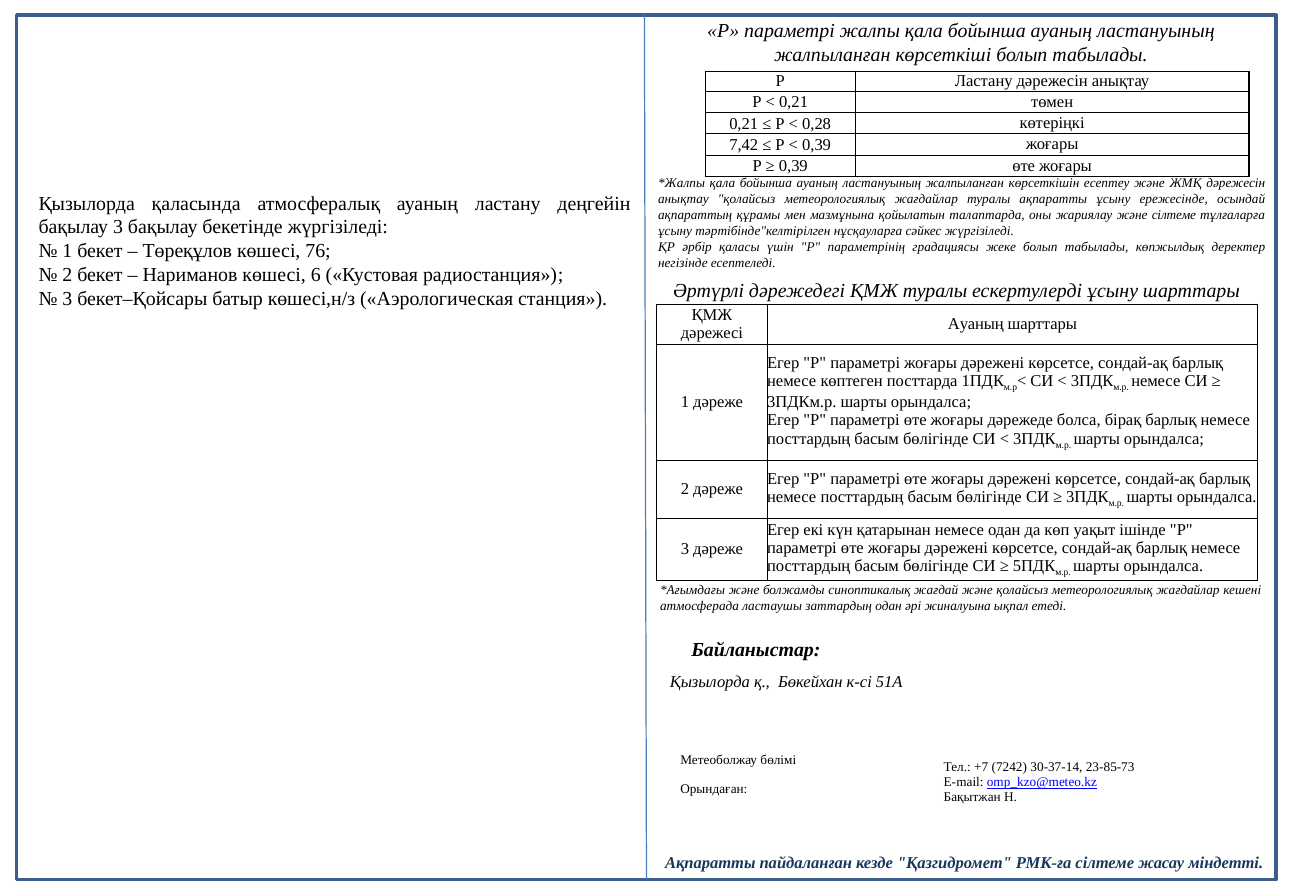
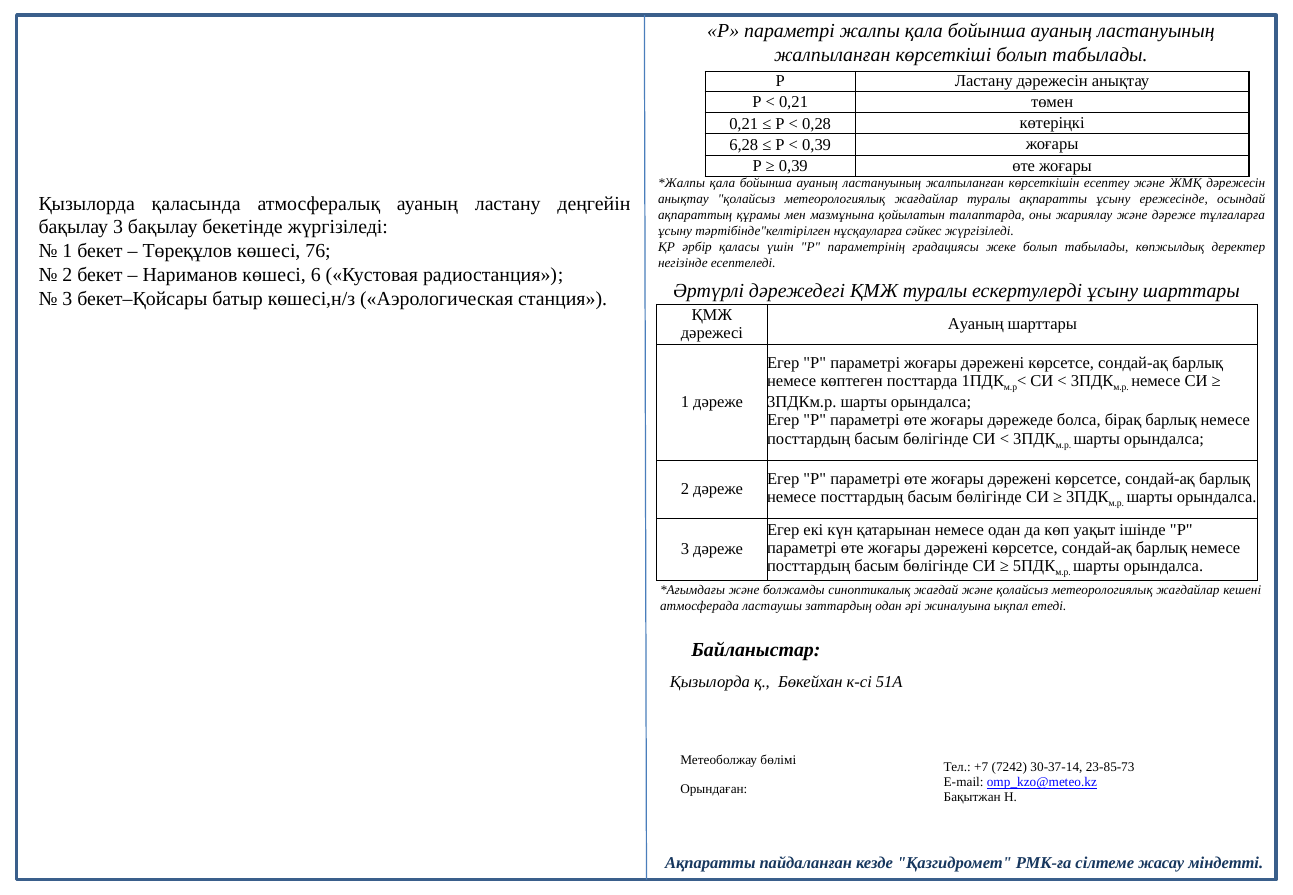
7,42: 7,42 -> 6,28
және сілтеме: сілтеме -> дәреже
